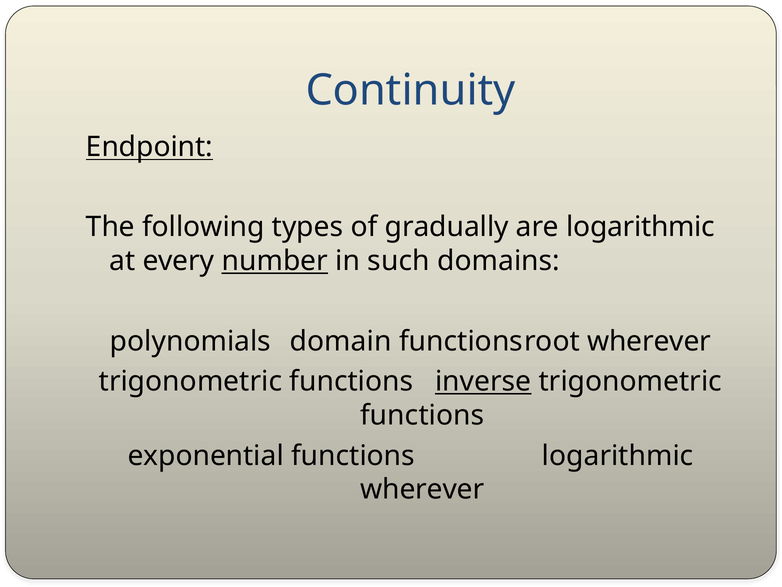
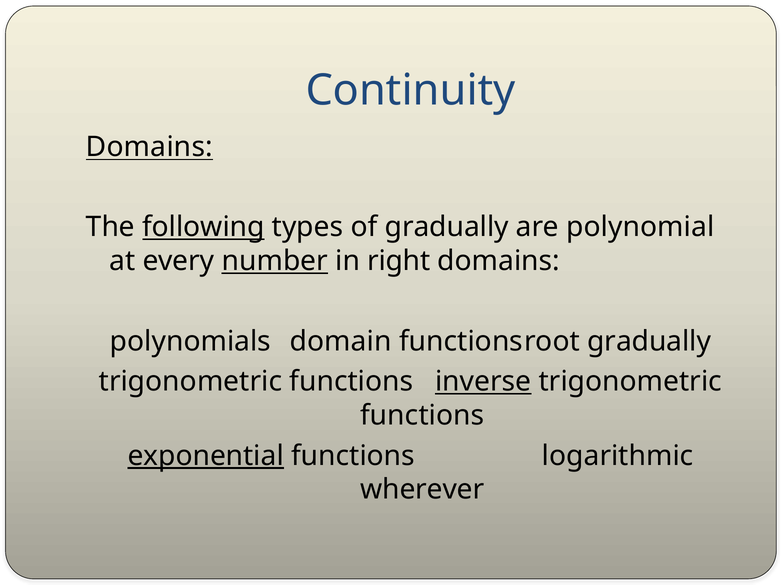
Endpoint at (149, 147): Endpoint -> Domains
following underline: none -> present
are logarithmic: logarithmic -> polynomial
such: such -> right
wherever at (649, 341): wherever -> gradually
exponential underline: none -> present
